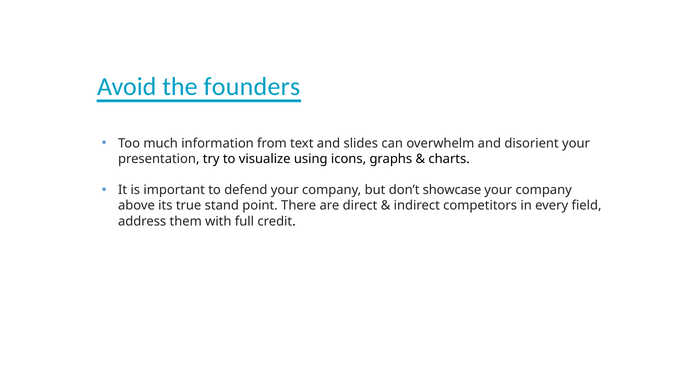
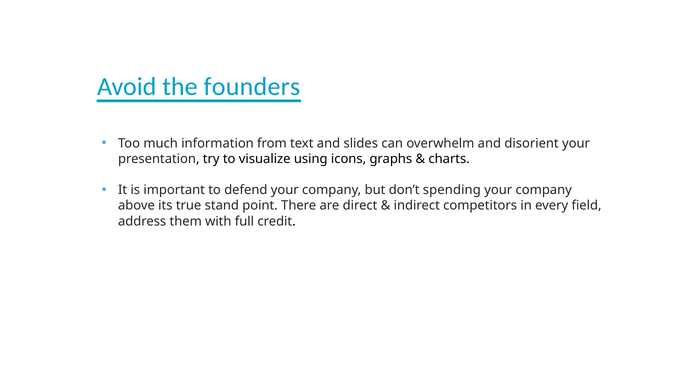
showcase: showcase -> spending
